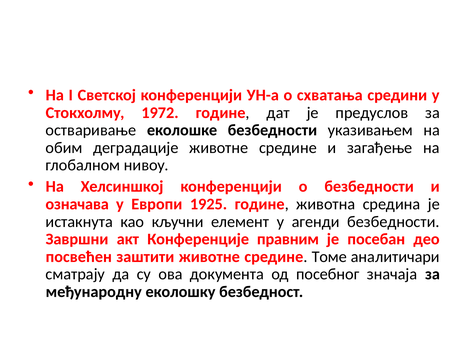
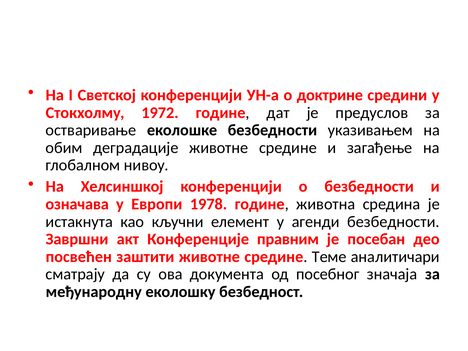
схватања: схватања -> доктрине
1925: 1925 -> 1978
Томе: Томе -> Теме
